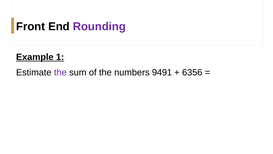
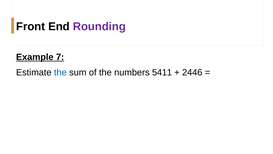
1: 1 -> 7
the at (60, 72) colour: purple -> blue
9491: 9491 -> 5411
6356: 6356 -> 2446
